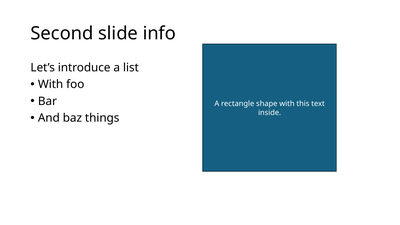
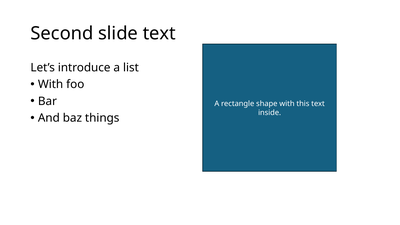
slide info: info -> text
